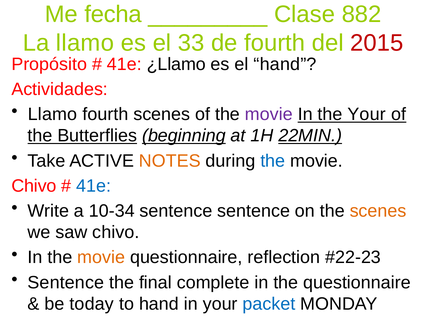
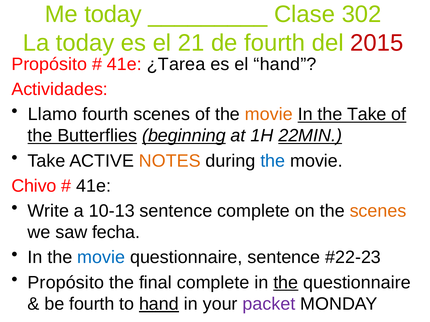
Me fecha: fecha -> today
882: 882 -> 302
La llamo: llamo -> today
33: 33 -> 21
¿Llamo: ¿Llamo -> ¿Tarea
movie at (269, 114) colour: purple -> orange
the Your: Your -> Take
41e at (94, 186) colour: blue -> black
10-34: 10-34 -> 10-13
sentence sentence: sentence -> complete
saw chivo: chivo -> fecha
movie at (101, 258) colour: orange -> blue
questionnaire reflection: reflection -> sentence
Sentence at (66, 283): Sentence -> Propósito
the at (286, 283) underline: none -> present
be today: today -> fourth
hand at (159, 304) underline: none -> present
packet colour: blue -> purple
